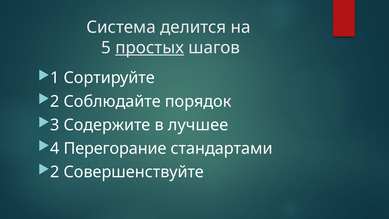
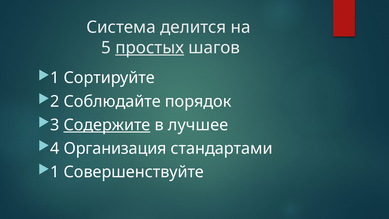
Содержите underline: none -> present
Перегорание: Перегорание -> Организация
2 at (55, 172): 2 -> 1
